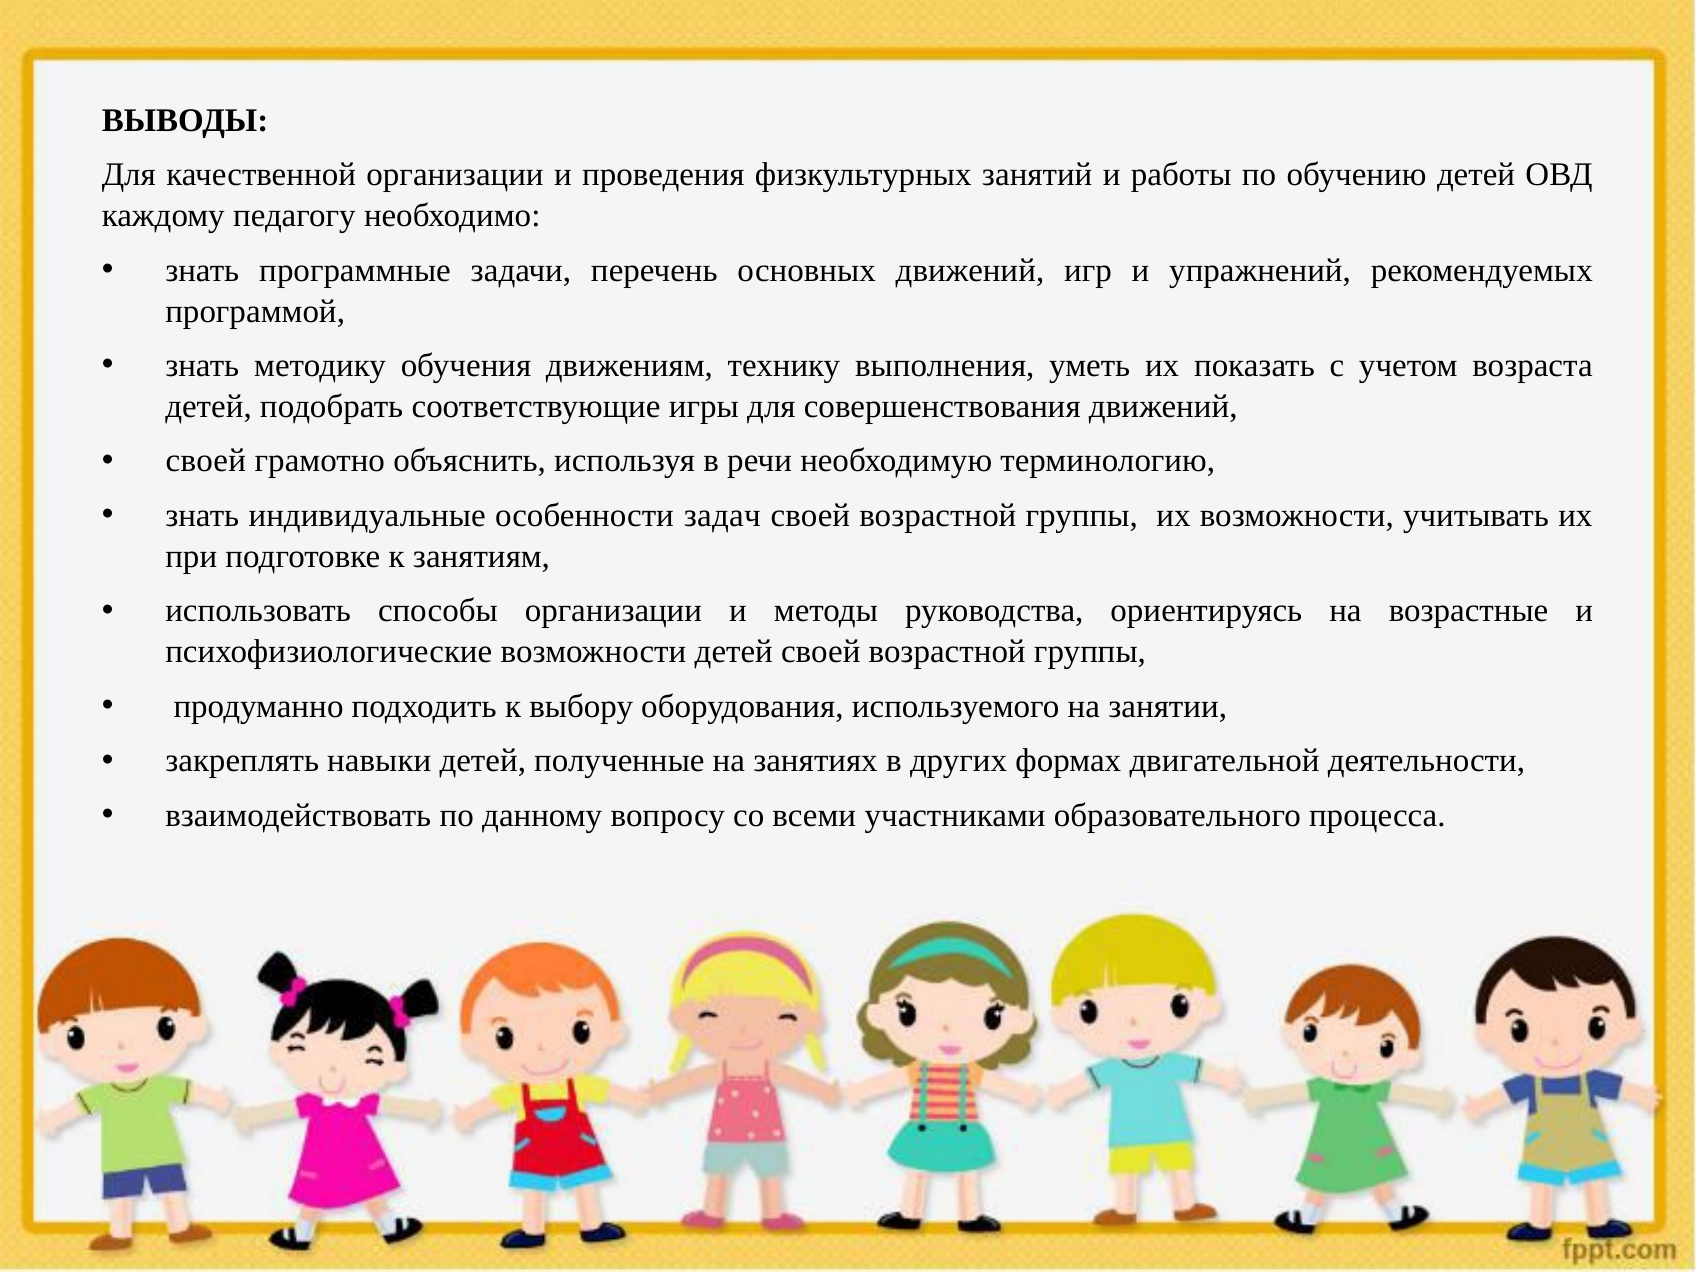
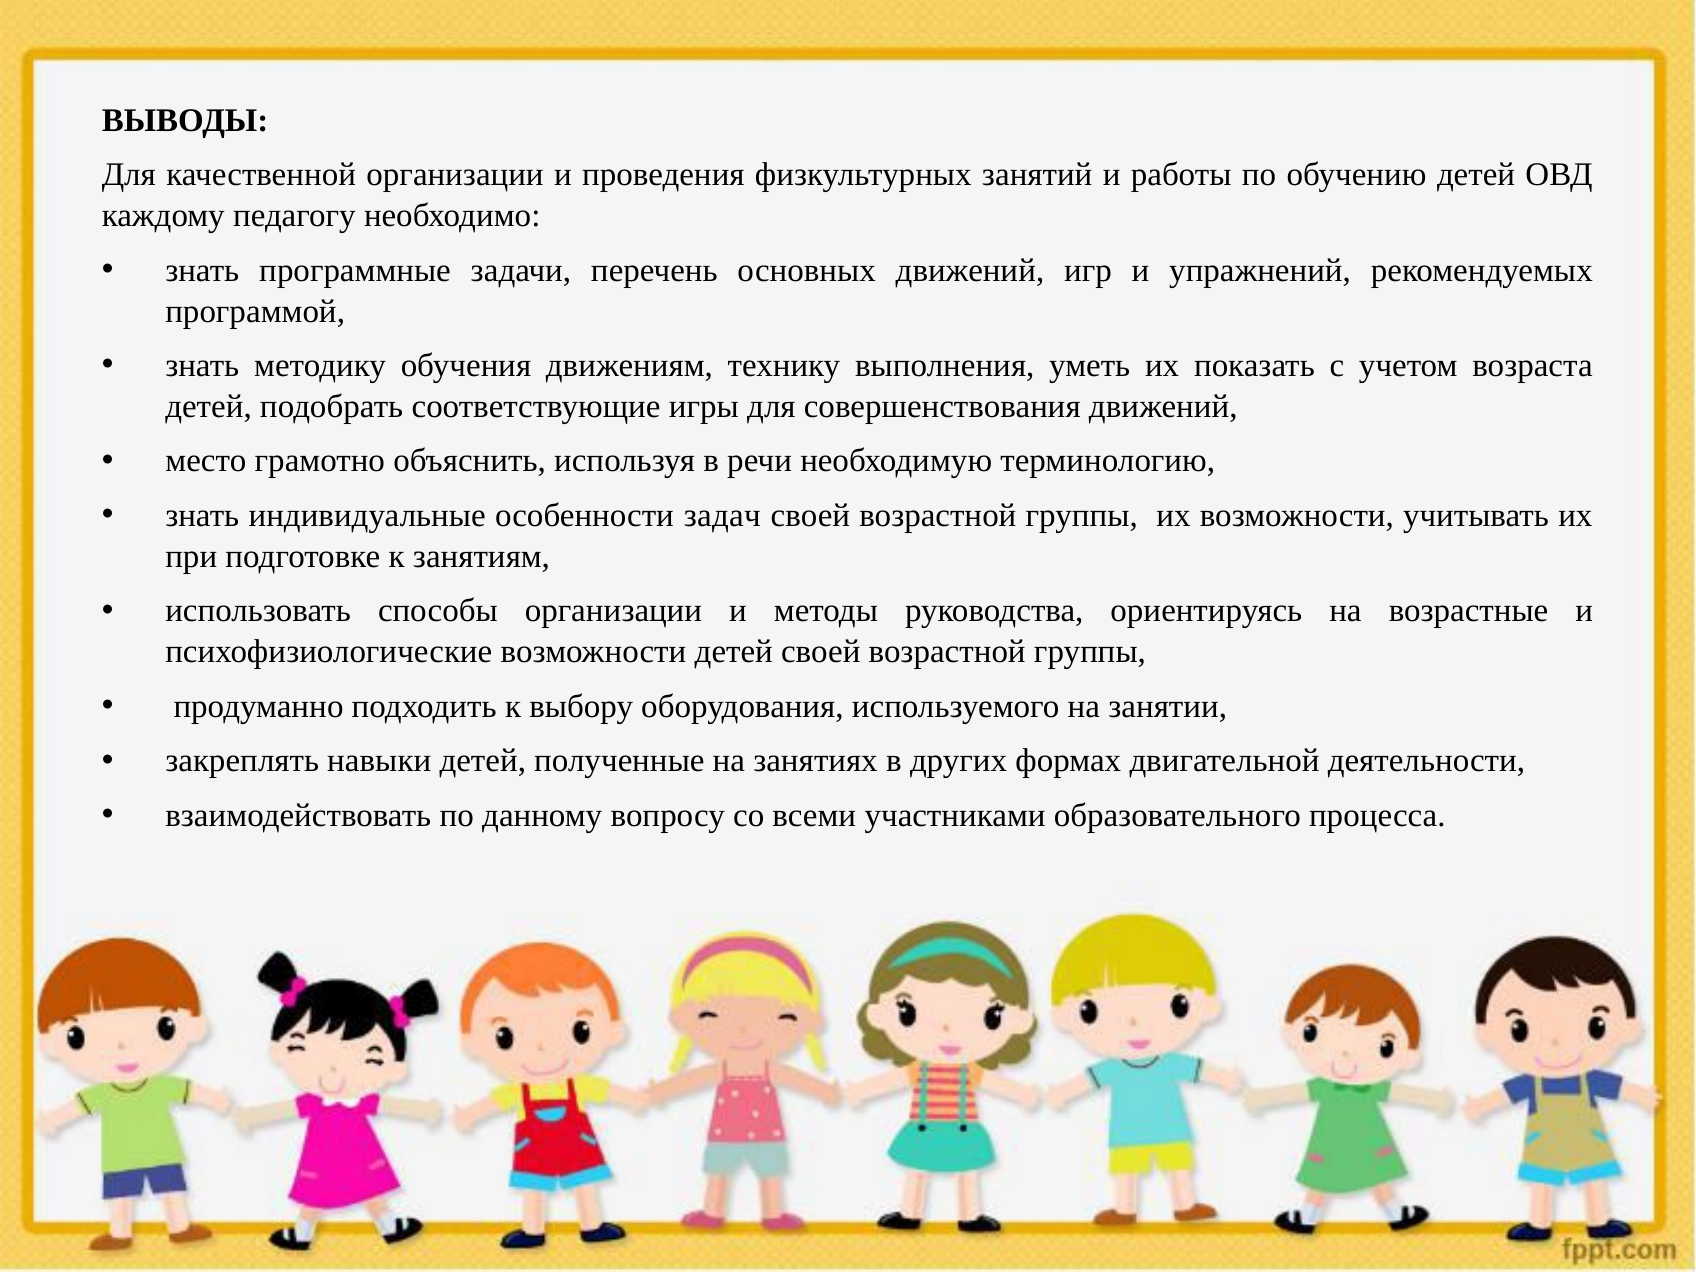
своей at (206, 461): своей -> место
